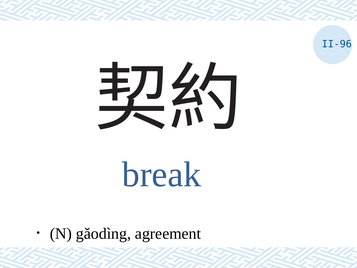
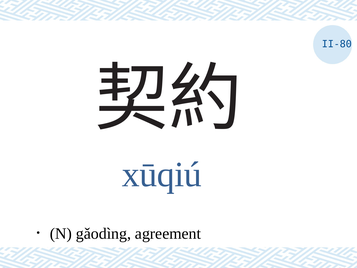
II-96: II-96 -> II-80
break: break -> xūqiú
